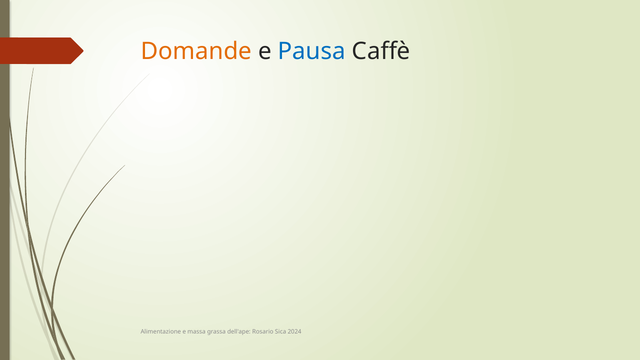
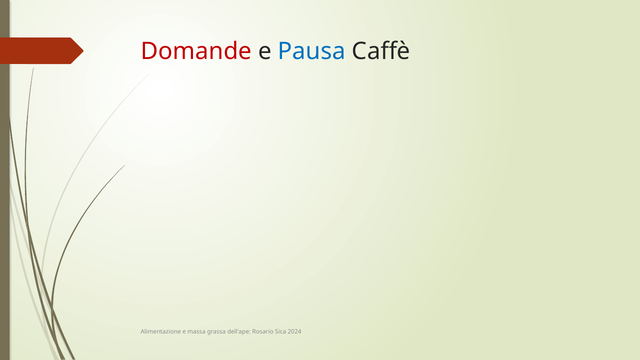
Domande colour: orange -> red
